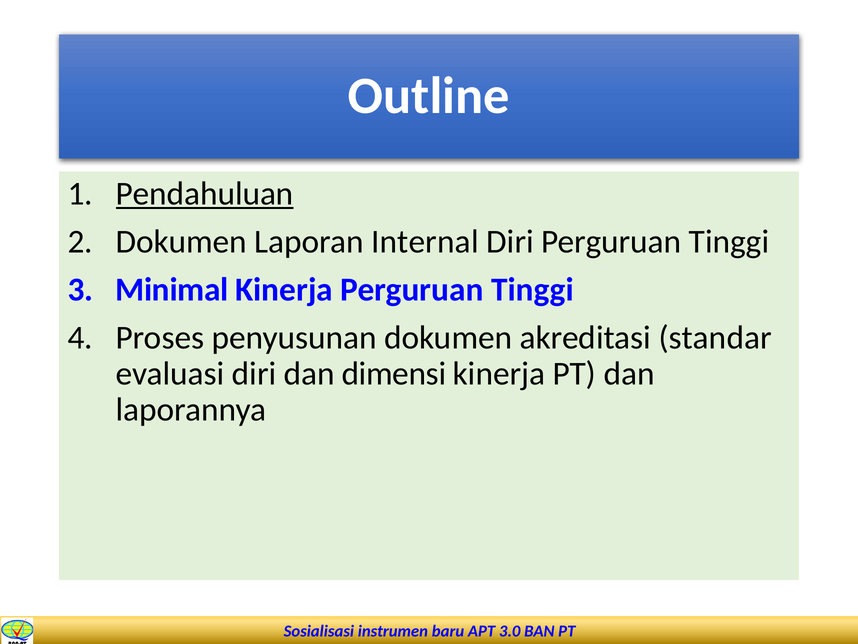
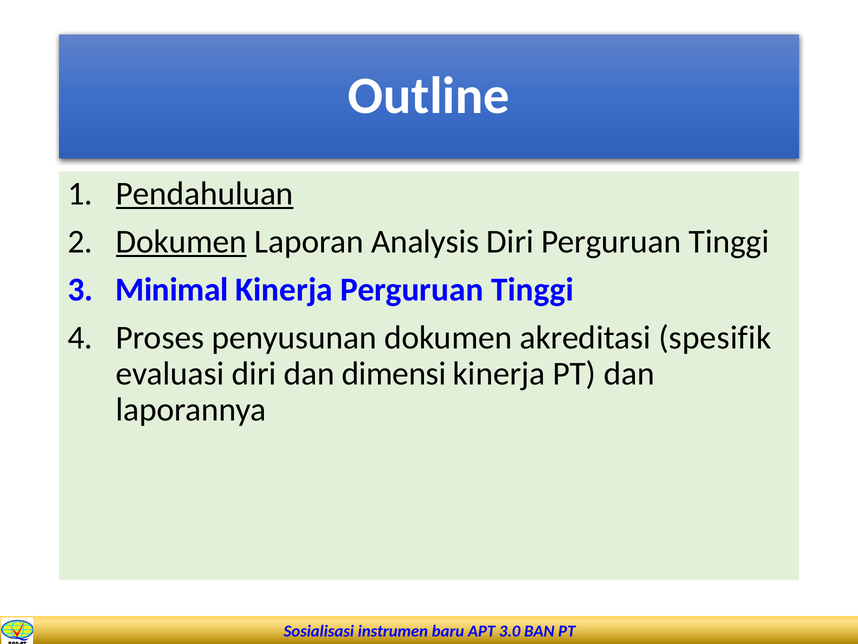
Dokumen at (181, 241) underline: none -> present
Internal: Internal -> Analysis
standar: standar -> spesifik
